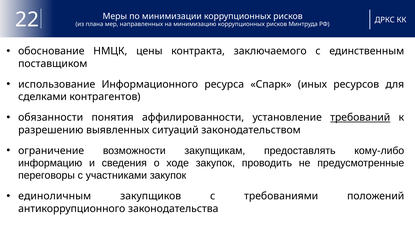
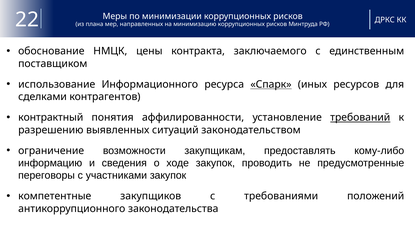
Спарк underline: none -> present
обязанности: обязанности -> контрактный
единоличным: единоличным -> компетентные
